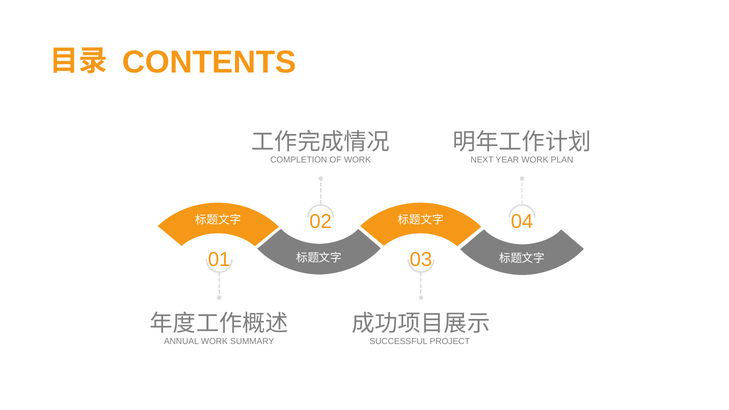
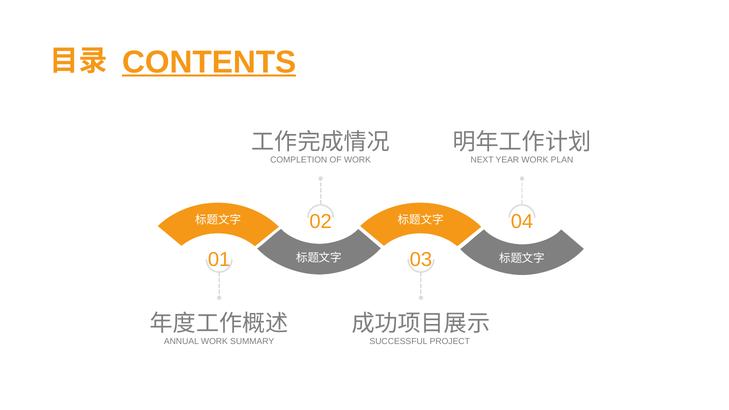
CONTENTS underline: none -> present
